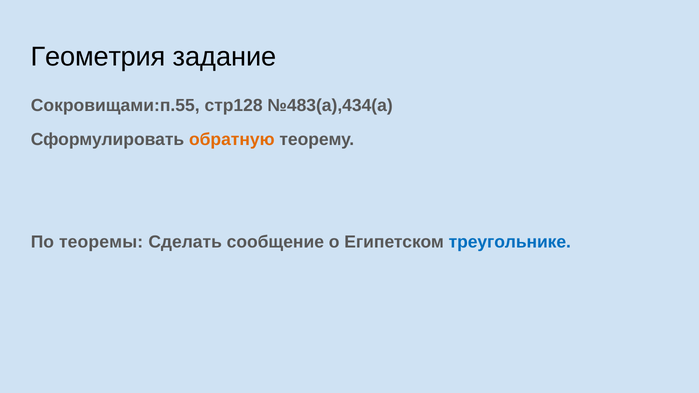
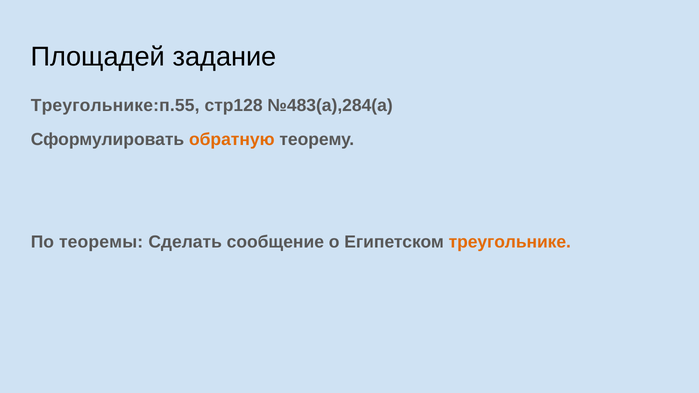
Геометрия: Геометрия -> Площадей
Сокровищами:п.55: Сокровищами:п.55 -> Треугольнике:п.55
№483(а),434(а: №483(а),434(а -> №483(а),284(а
треугольнике colour: blue -> orange
